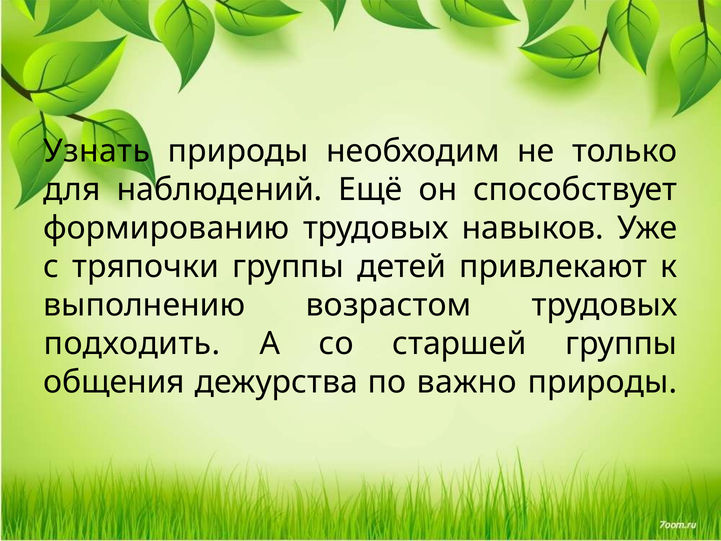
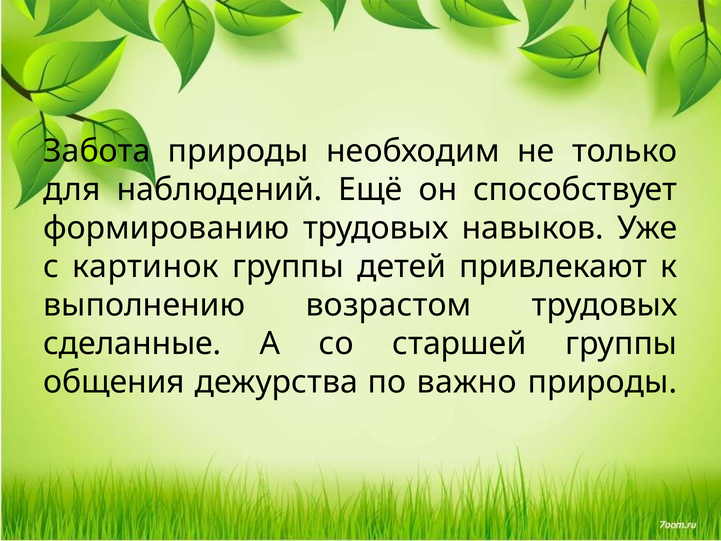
Узнать: Узнать -> Забота
тряпочки: тряпочки -> картинок
подходить: подходить -> сделанные
